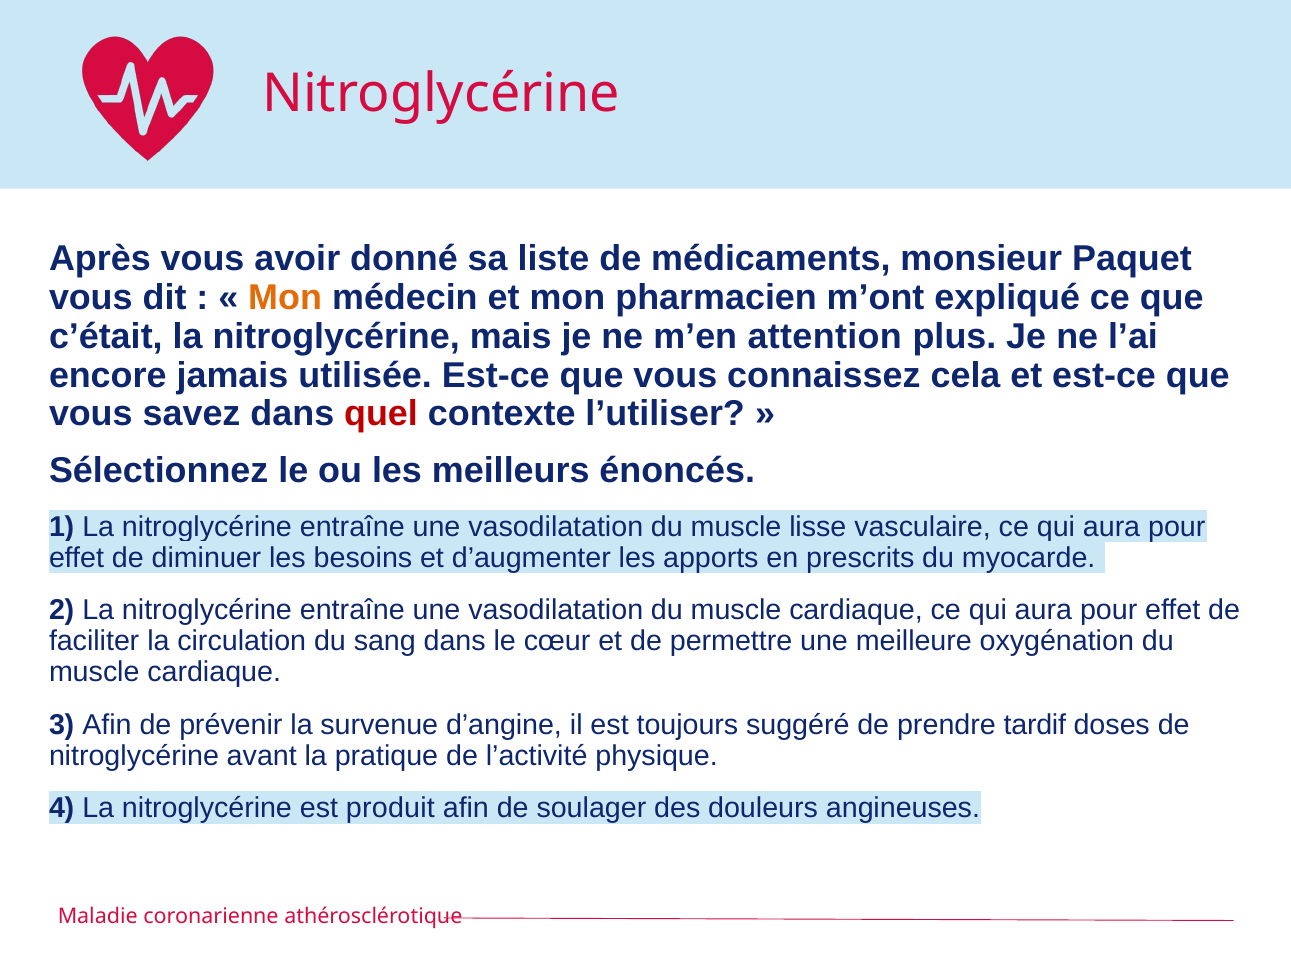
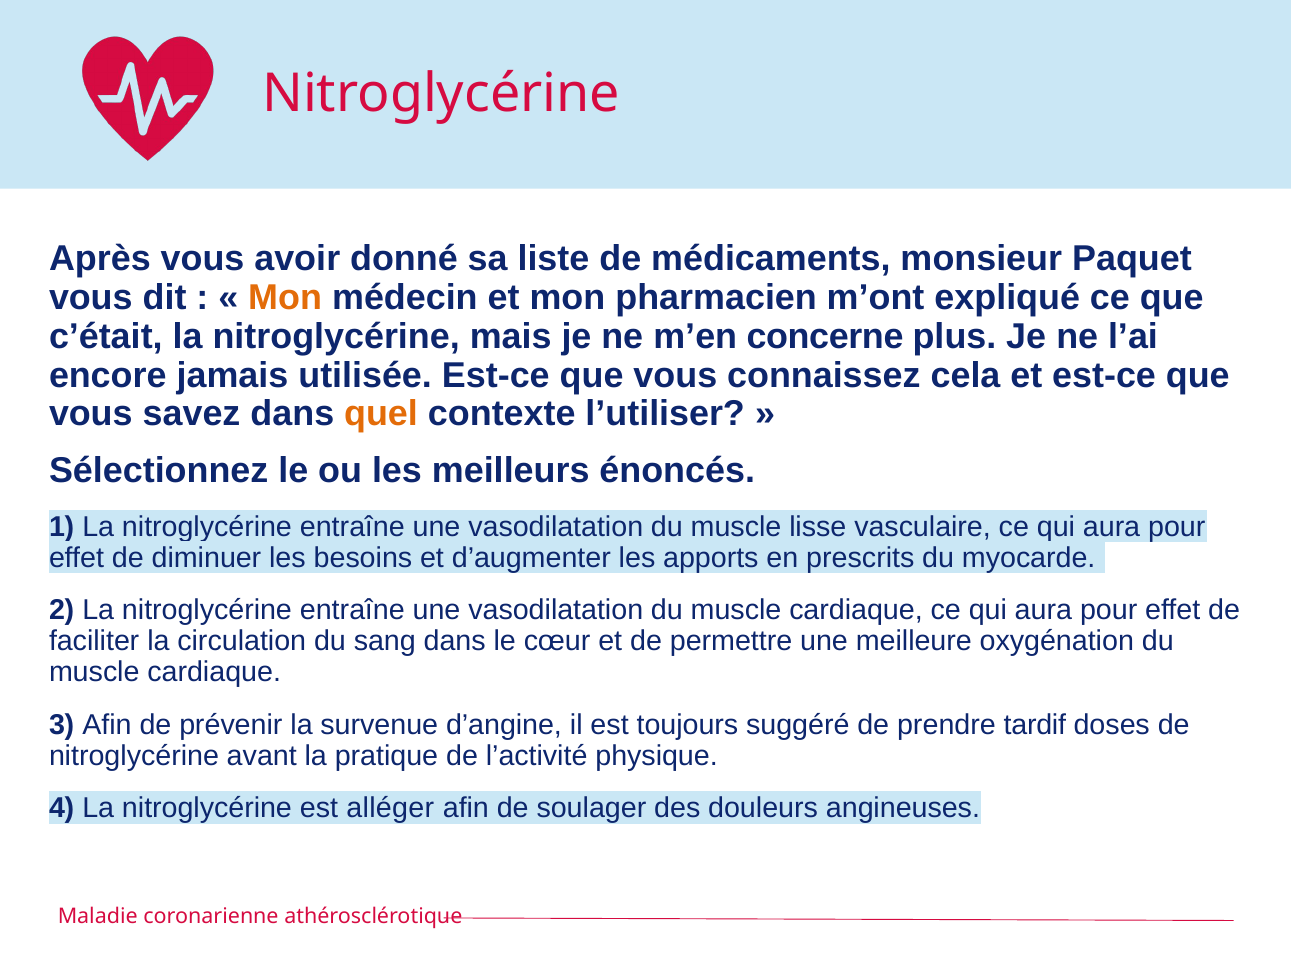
attention: attention -> concerne
quel colour: red -> orange
produit: produit -> alléger
